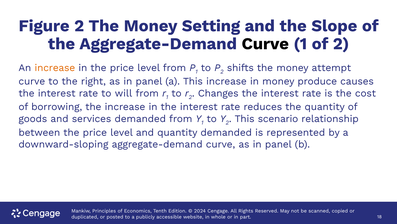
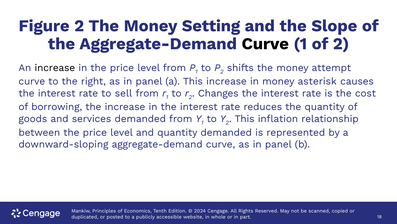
increase at (55, 68) colour: orange -> black
produce: produce -> asterisk
will: will -> sell
scenario: scenario -> inflation
